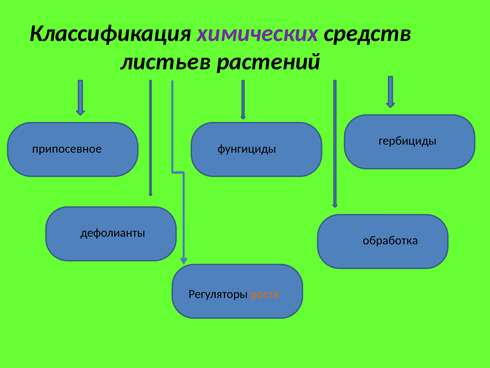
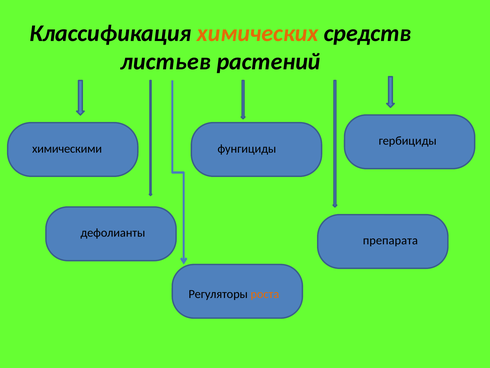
химических colour: purple -> orange
припосевное: припосевное -> химическими
обработка: обработка -> препарата
